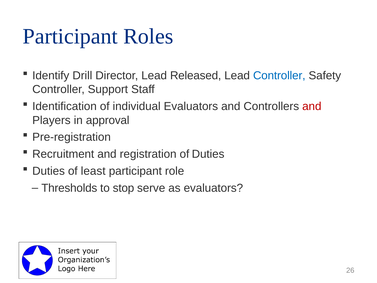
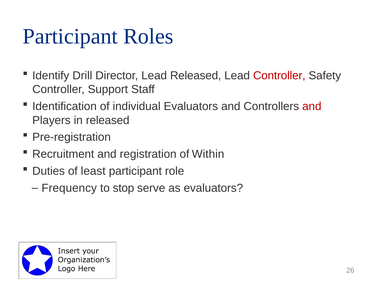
Controller at (279, 76) colour: blue -> red
in approval: approval -> released
of Duties: Duties -> Within
Thresholds: Thresholds -> Frequency
